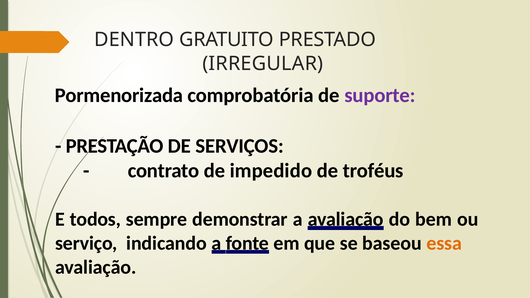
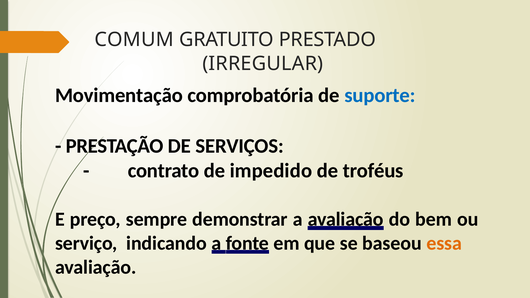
DENTRO: DENTRO -> COMUM
Pormenorizada: Pormenorizada -> Movimentação
suporte colour: purple -> blue
todos: todos -> preço
